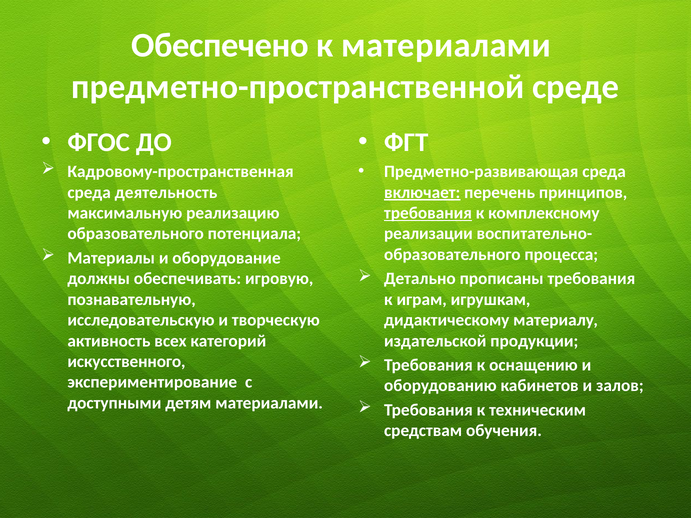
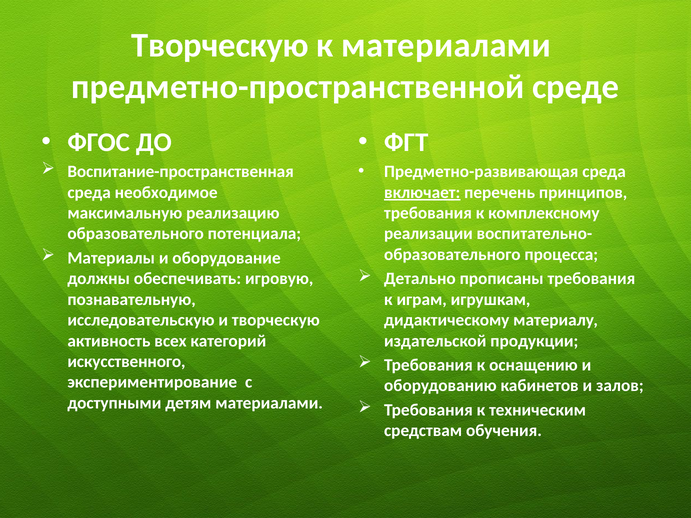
Обеспечено at (220, 46): Обеспечено -> Творческую
Кадровому-пространственная: Кадровому-пространственная -> Воспитание-пространственная
деятельность: деятельность -> необходимое
требования at (428, 213) underline: present -> none
